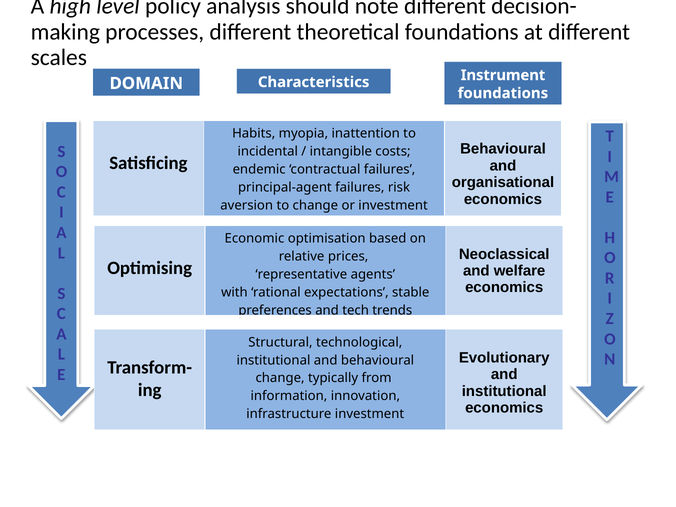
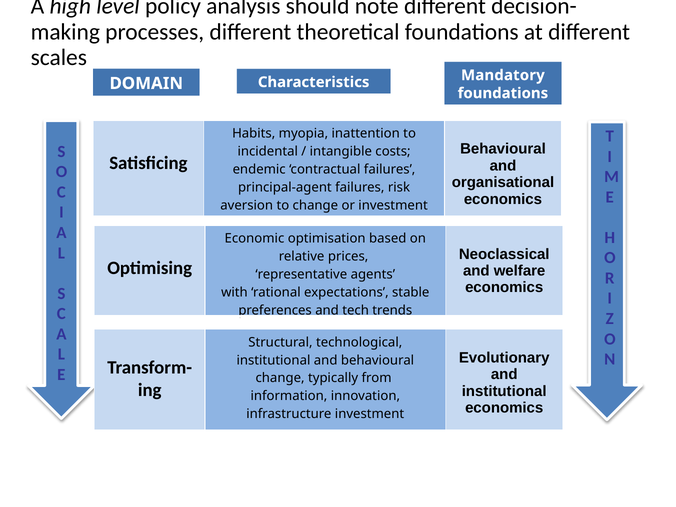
Instrument: Instrument -> Mandatory
